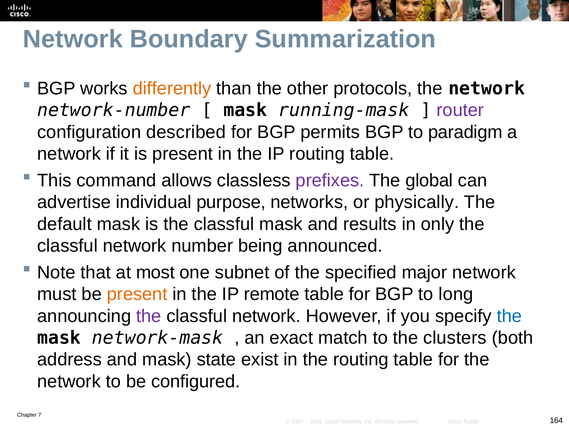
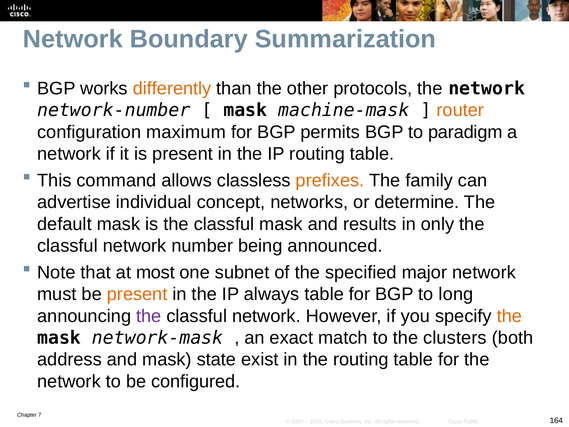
running-mask: running-mask -> machine-mask
router colour: purple -> orange
described: described -> maximum
prefixes colour: purple -> orange
global: global -> family
purpose: purpose -> concept
physically: physically -> determine
remote: remote -> always
the at (509, 316) colour: blue -> orange
